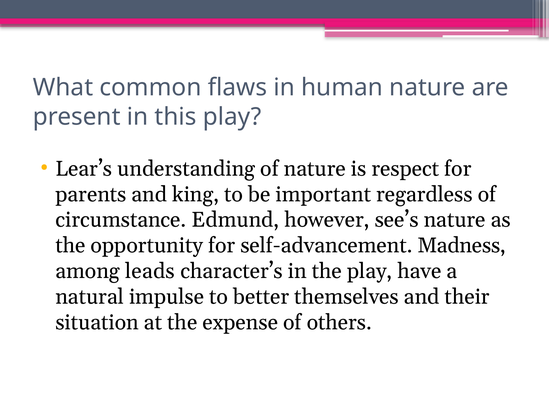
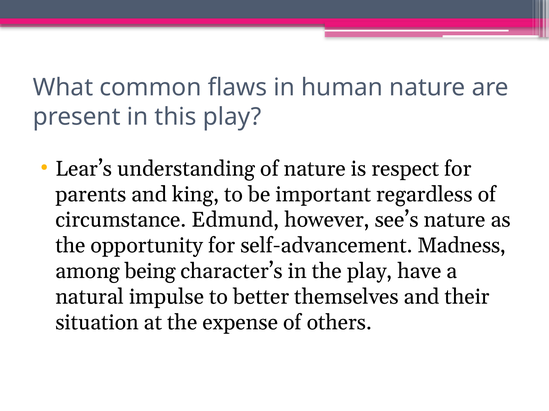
leads: leads -> being
